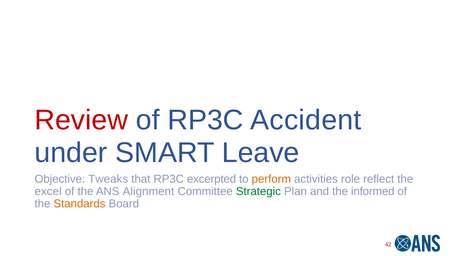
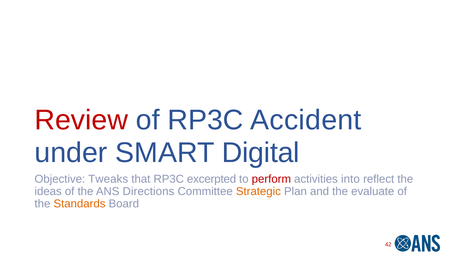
Leave: Leave -> Digital
perform colour: orange -> red
role: role -> into
excel: excel -> ideas
Alignment: Alignment -> Directions
Strategic colour: green -> orange
informed: informed -> evaluate
